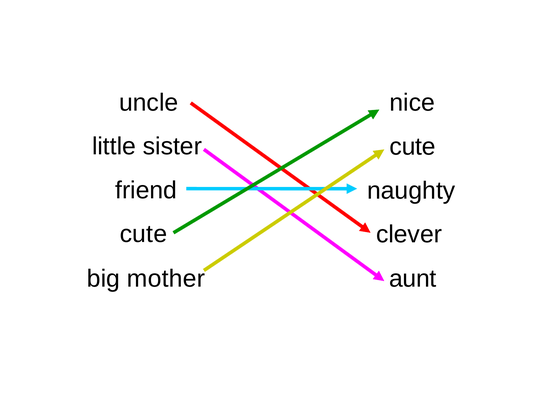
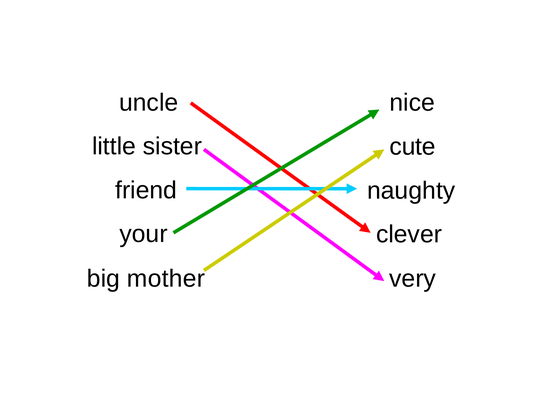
cute at (143, 234): cute -> your
aunt: aunt -> very
